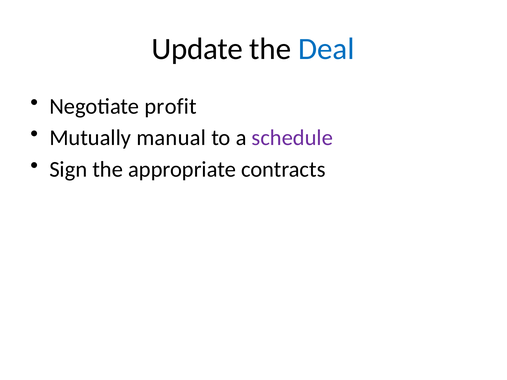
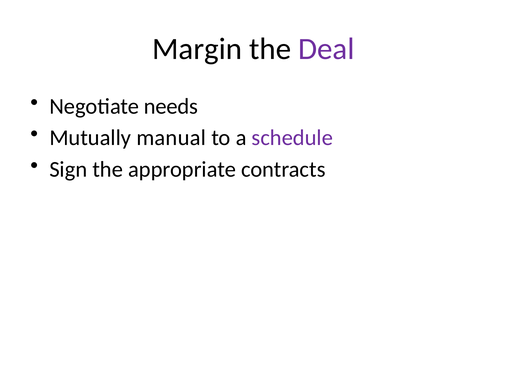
Update: Update -> Margin
Deal colour: blue -> purple
profit: profit -> needs
